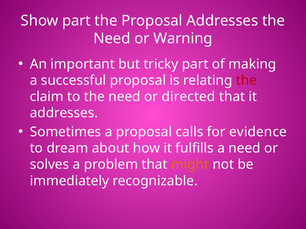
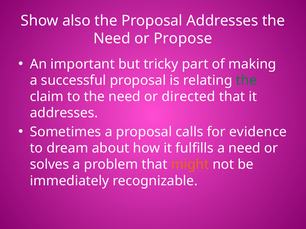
Show part: part -> also
Warning: Warning -> Propose
the at (246, 81) colour: red -> green
